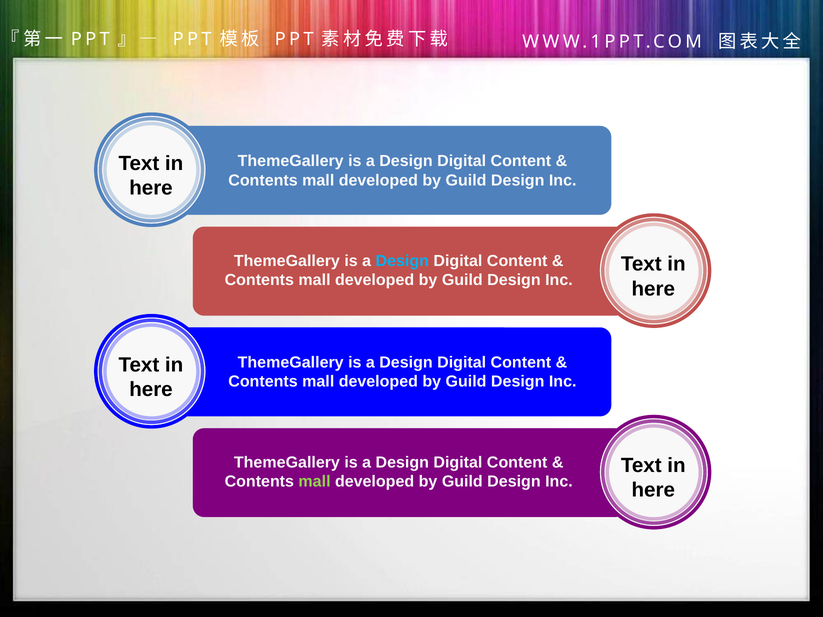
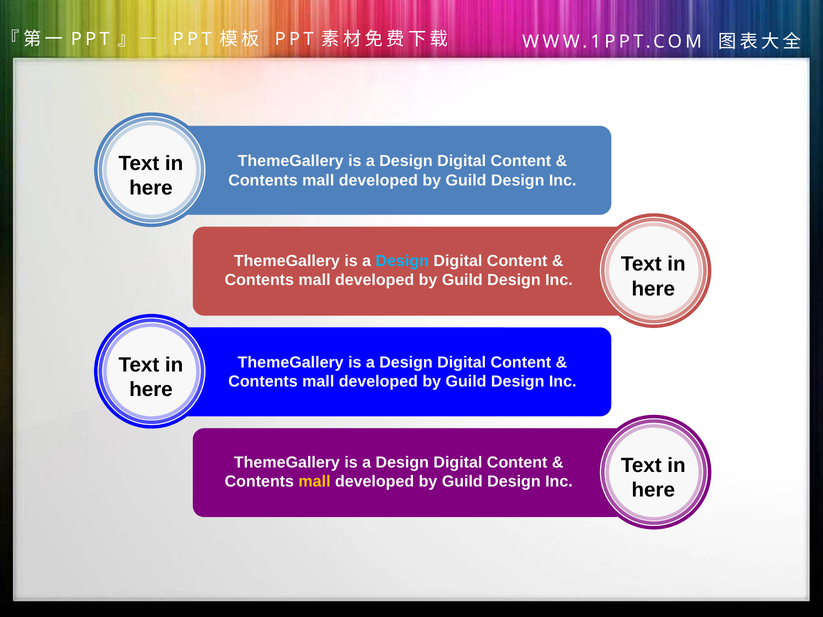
mall at (315, 482) colour: light green -> yellow
